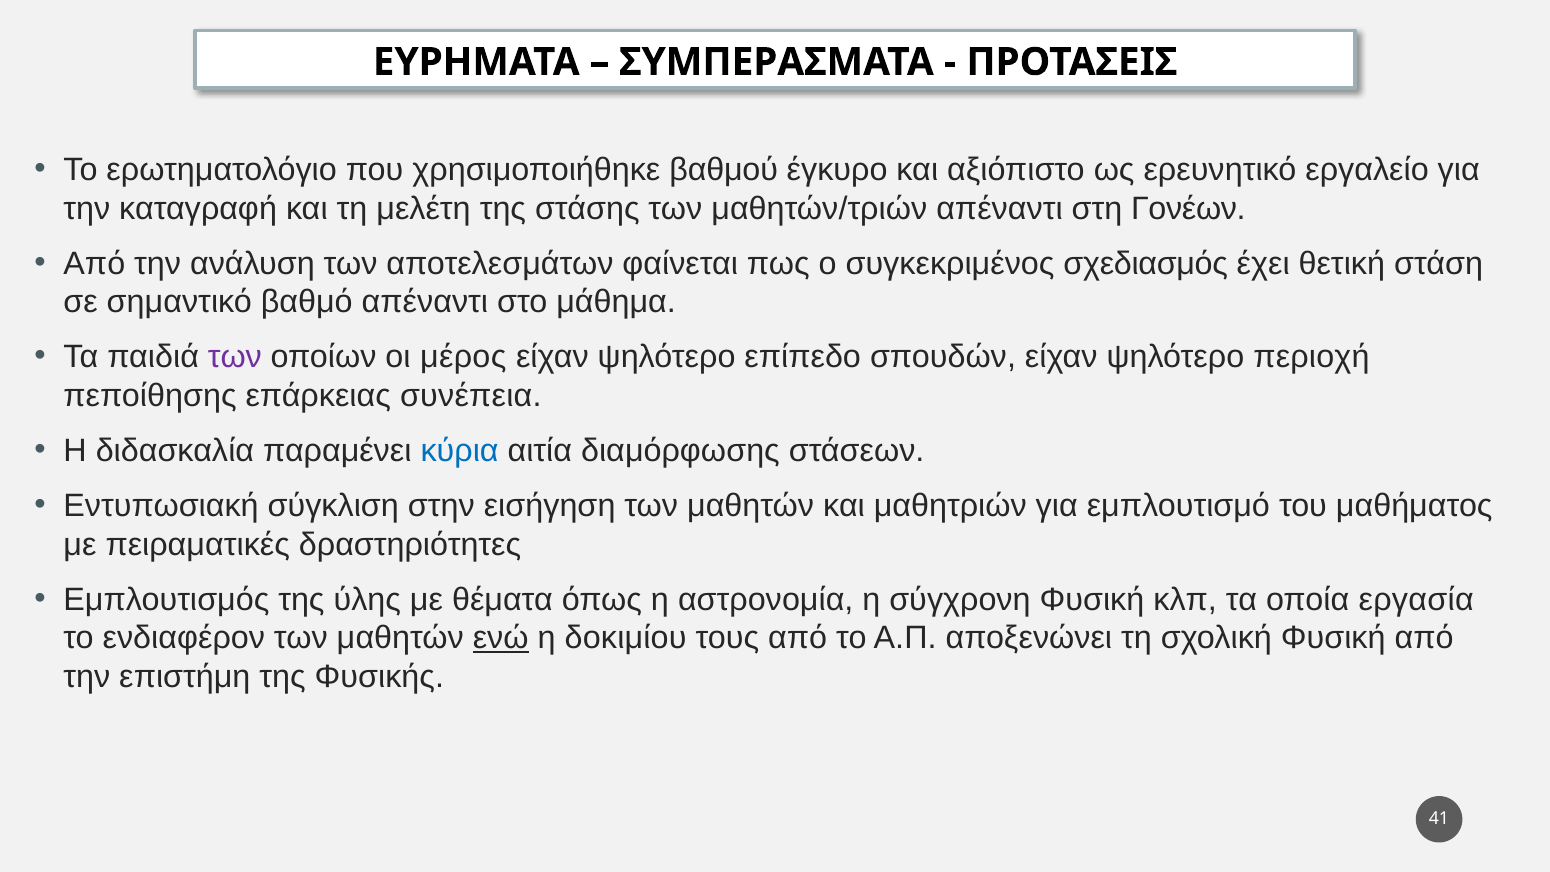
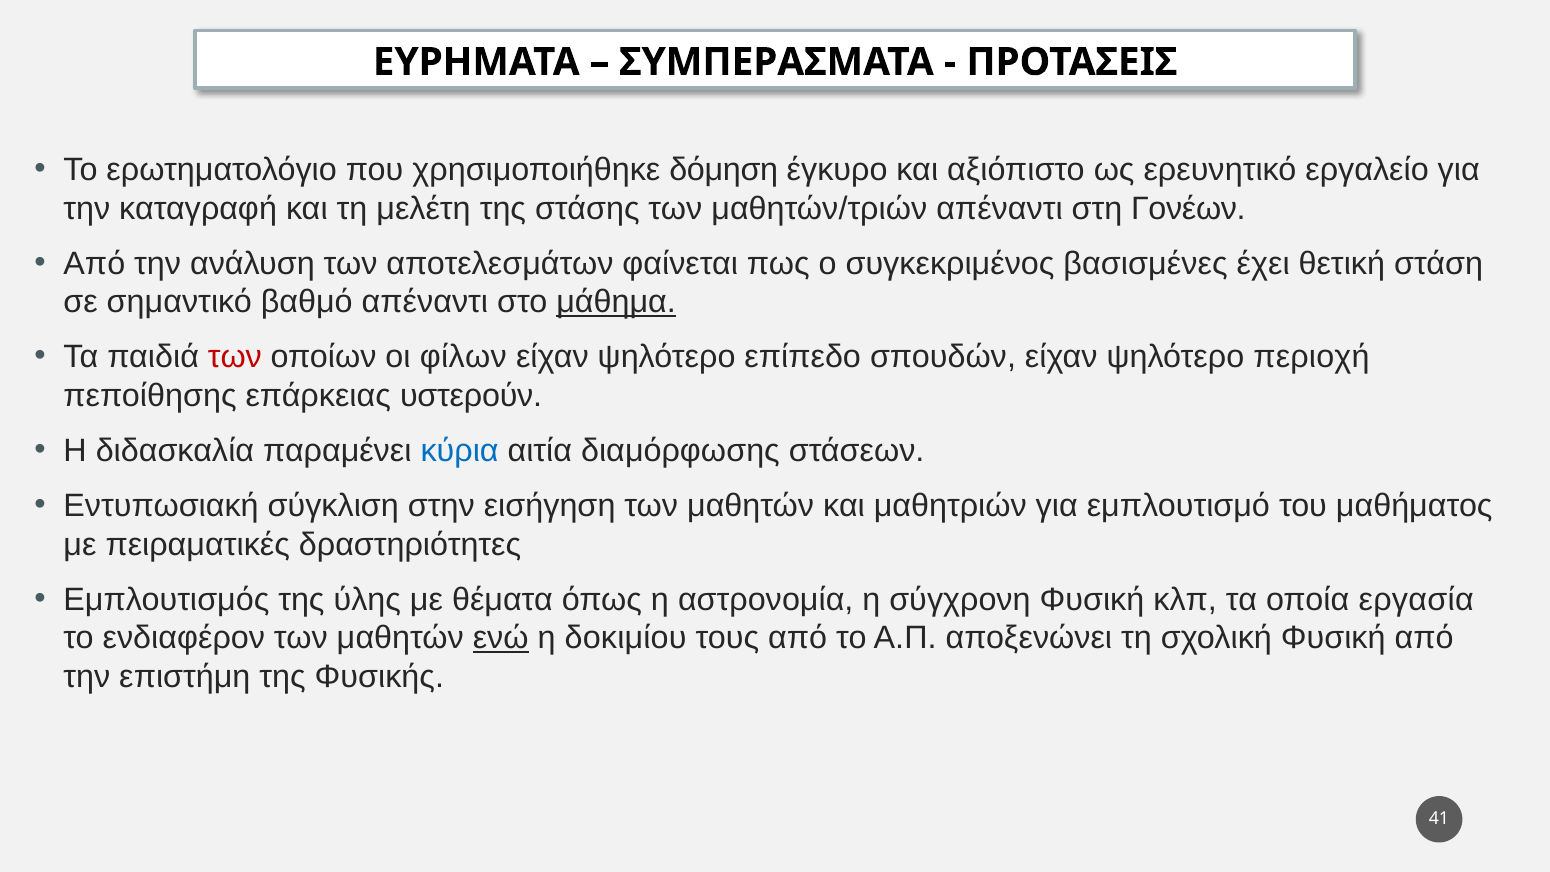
βαθμού: βαθμού -> δόμηση
σχεδιασμός: σχεδιασμός -> βασισμένες
μάθημα underline: none -> present
των at (235, 357) colour: purple -> red
μέρος: μέρος -> φίλων
συνέπεια: συνέπεια -> υστερούν
